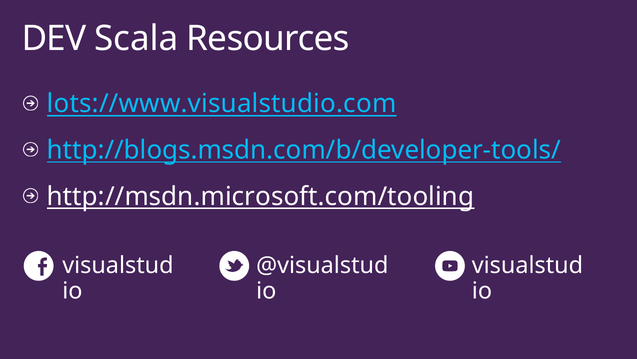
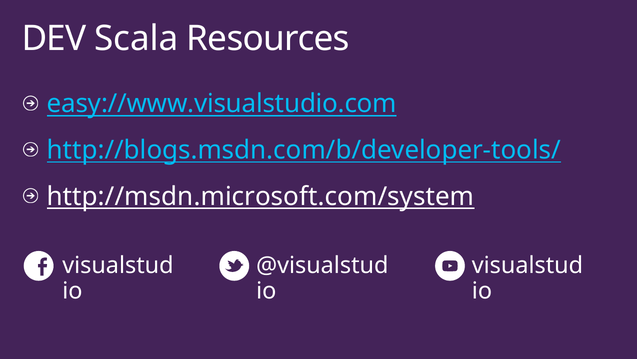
lots://www.visualstudio.com: lots://www.visualstudio.com -> easy://www.visualstudio.com
http://msdn.microsoft.com/tooling: http://msdn.microsoft.com/tooling -> http://msdn.microsoft.com/system
